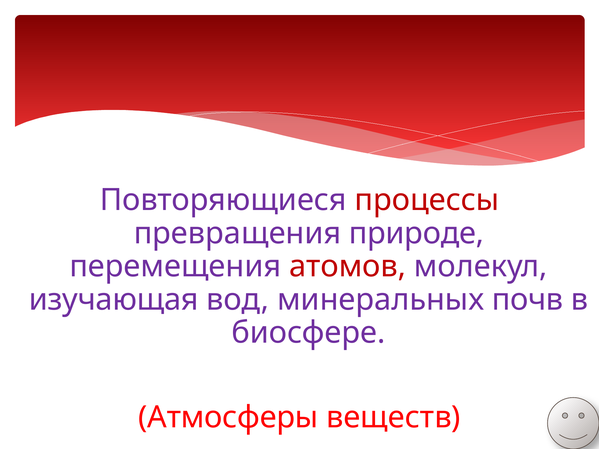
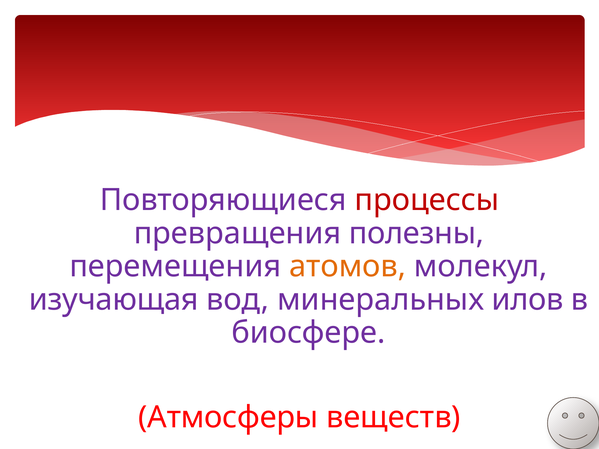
природе: природе -> полезны
атомов colour: red -> orange
почв: почв -> илов
